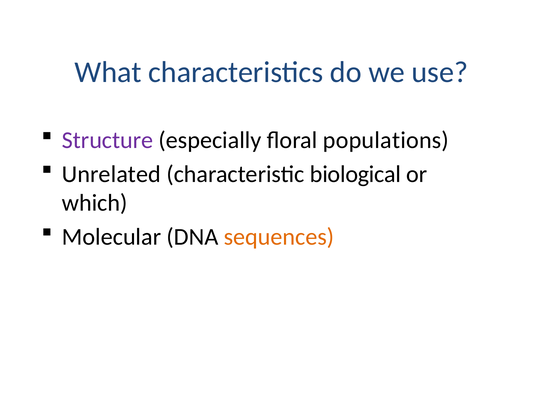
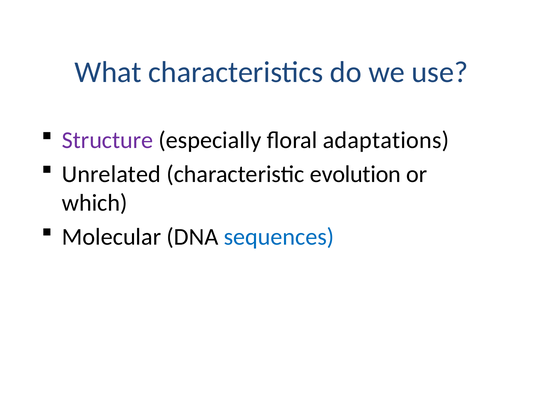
populations: populations -> adaptations
biological: biological -> evolution
sequences colour: orange -> blue
